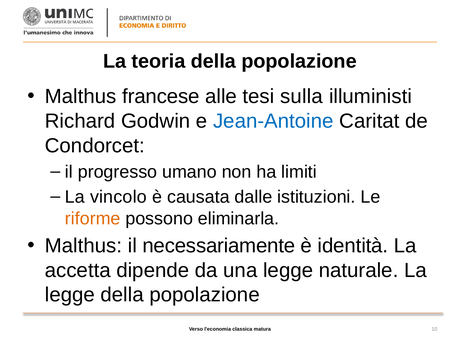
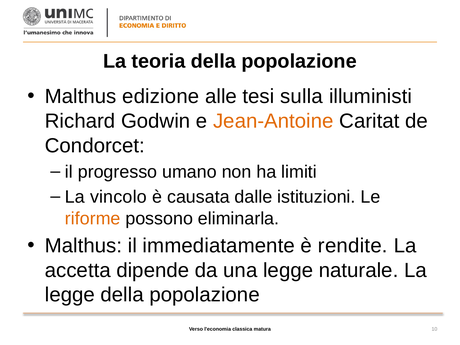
francese: francese -> edizione
Jean-Antoine colour: blue -> orange
necessariamente: necessariamente -> immediatamente
identità: identità -> rendite
